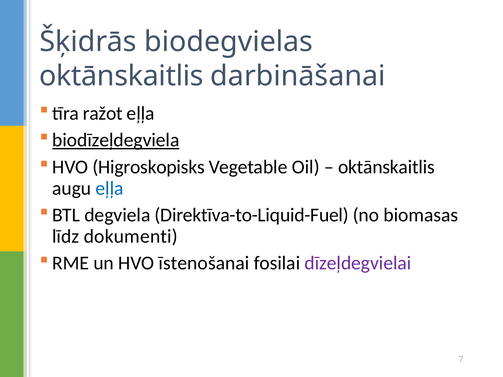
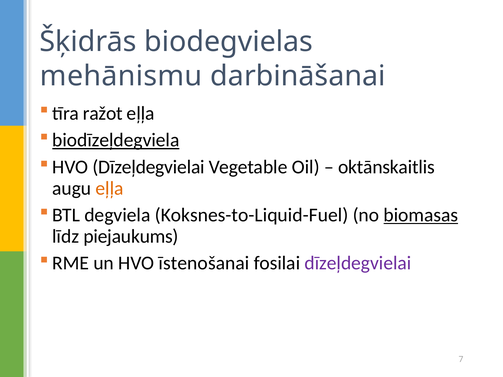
oktānskaitlis at (121, 76): oktānskaitlis -> mehānismu
HVO Higroskopisks: Higroskopisks -> Dīzeļdegvielai
eļļa at (110, 188) colour: blue -> orange
Direktīva-to-Liquid-Fuel: Direktīva-to-Liquid-Fuel -> Koksnes-to-Liquid-Fuel
biomasas underline: none -> present
dokumenti: dokumenti -> piejaukums
